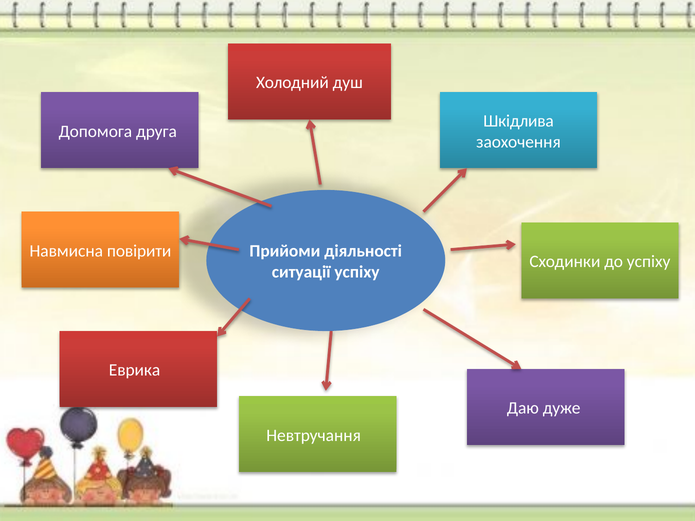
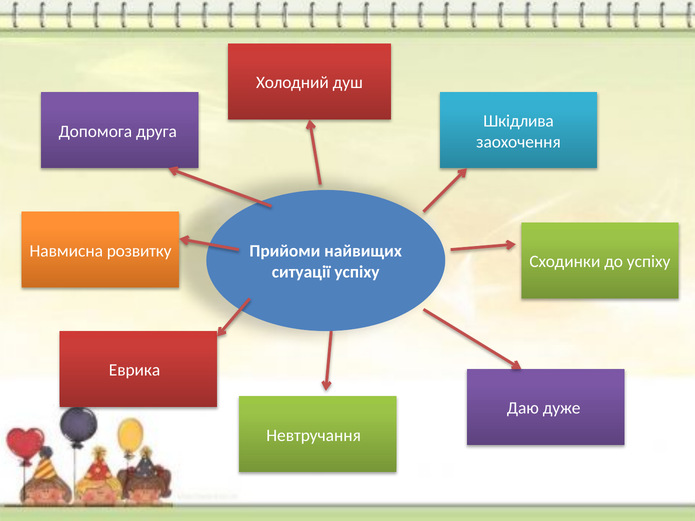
повірити: повірити -> розвитку
діяльності: діяльності -> найвищих
